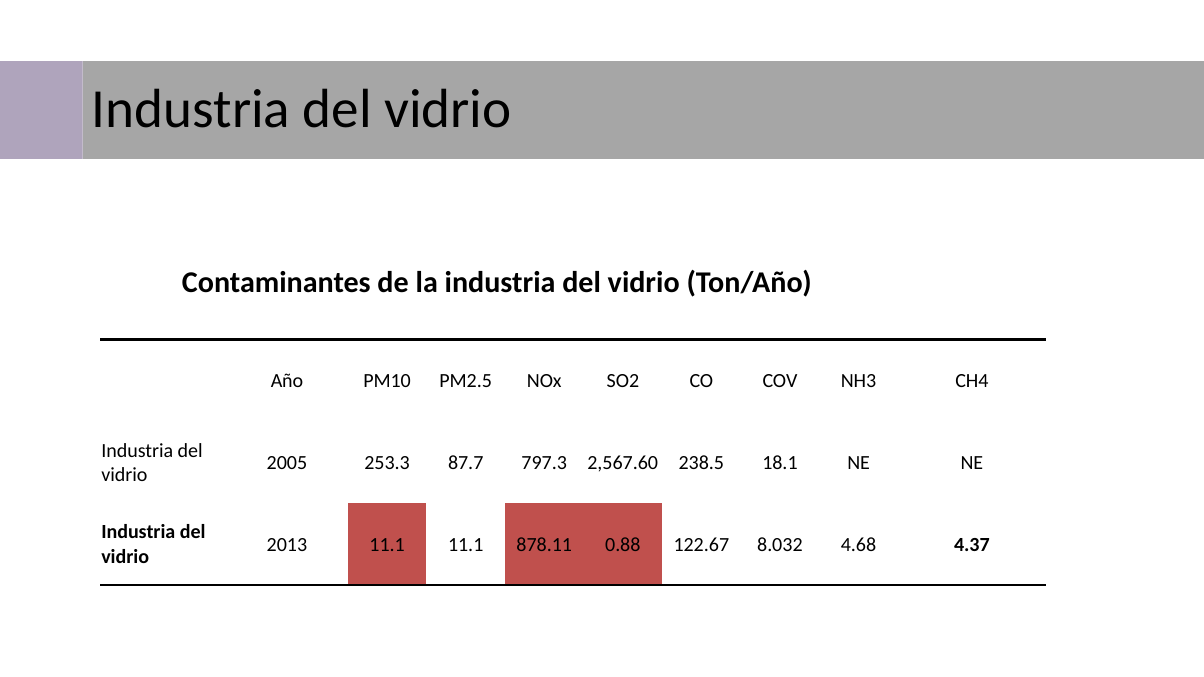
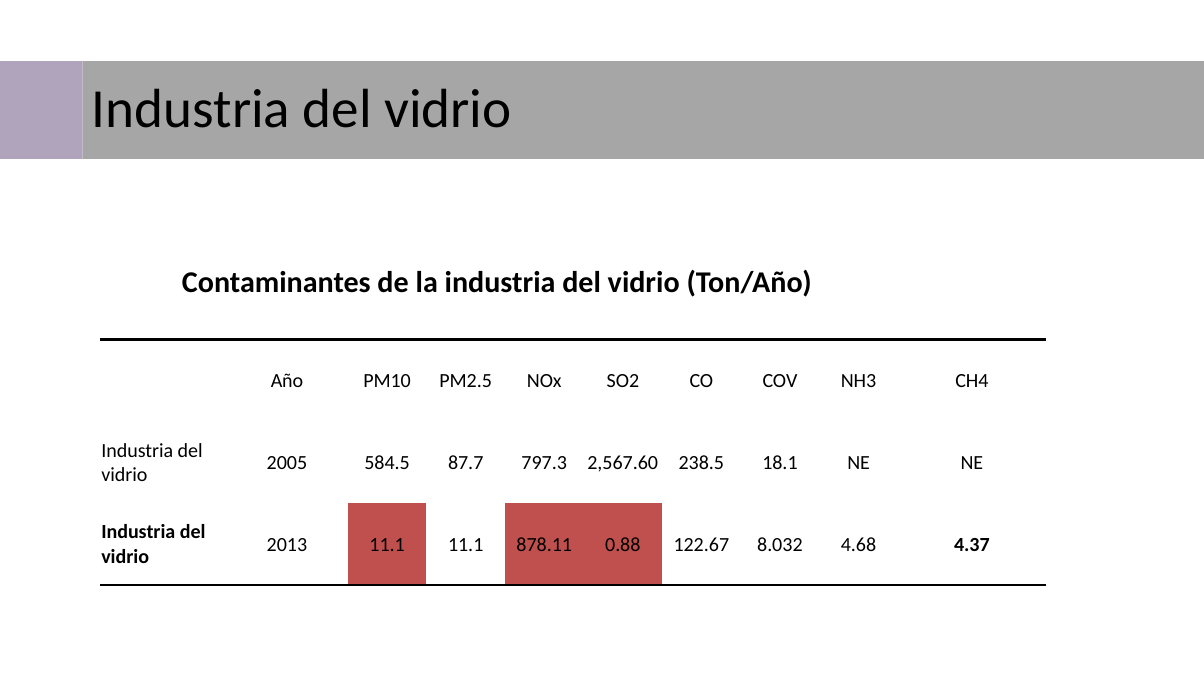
253.3: 253.3 -> 584.5
